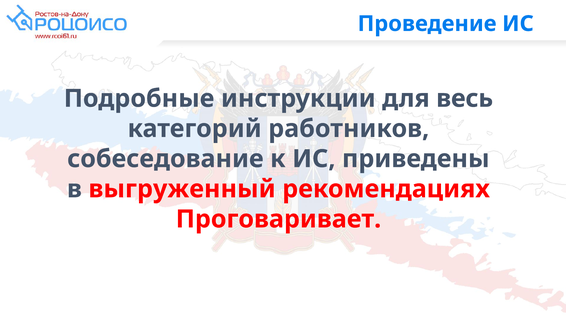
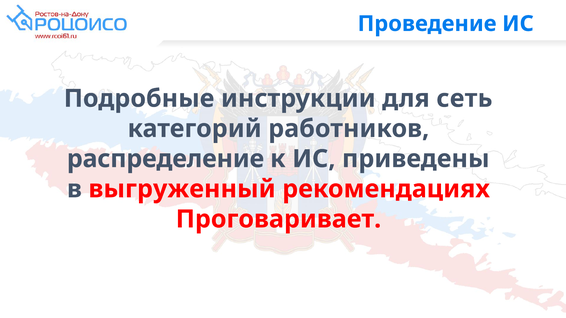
весь: весь -> сеть
собеседование: собеседование -> распределение
